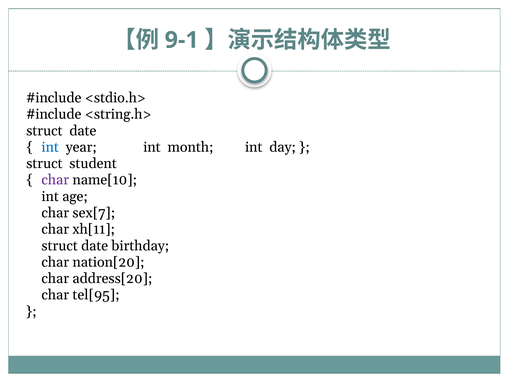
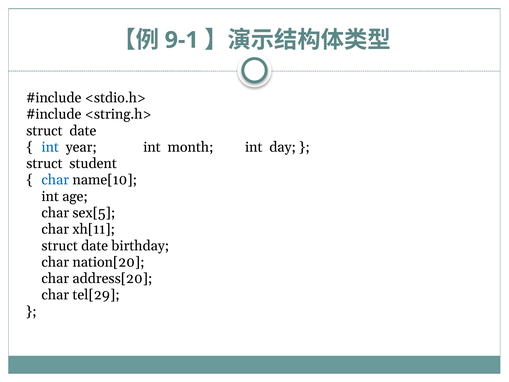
char at (55, 180) colour: purple -> blue
sex[7: sex[7 -> sex[5
tel[95: tel[95 -> tel[29
